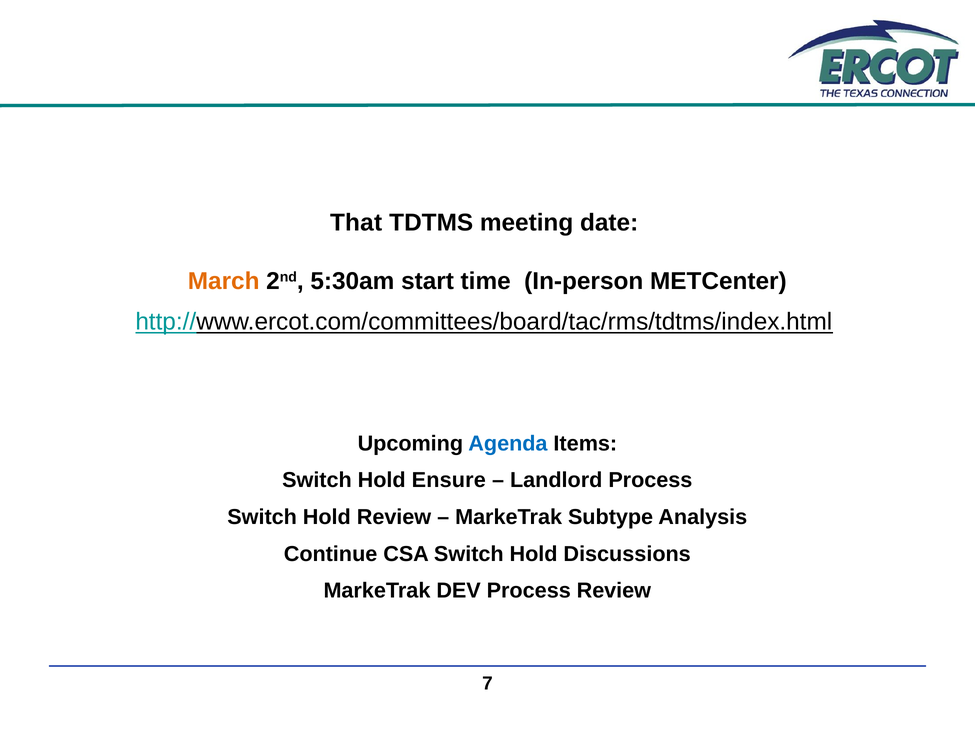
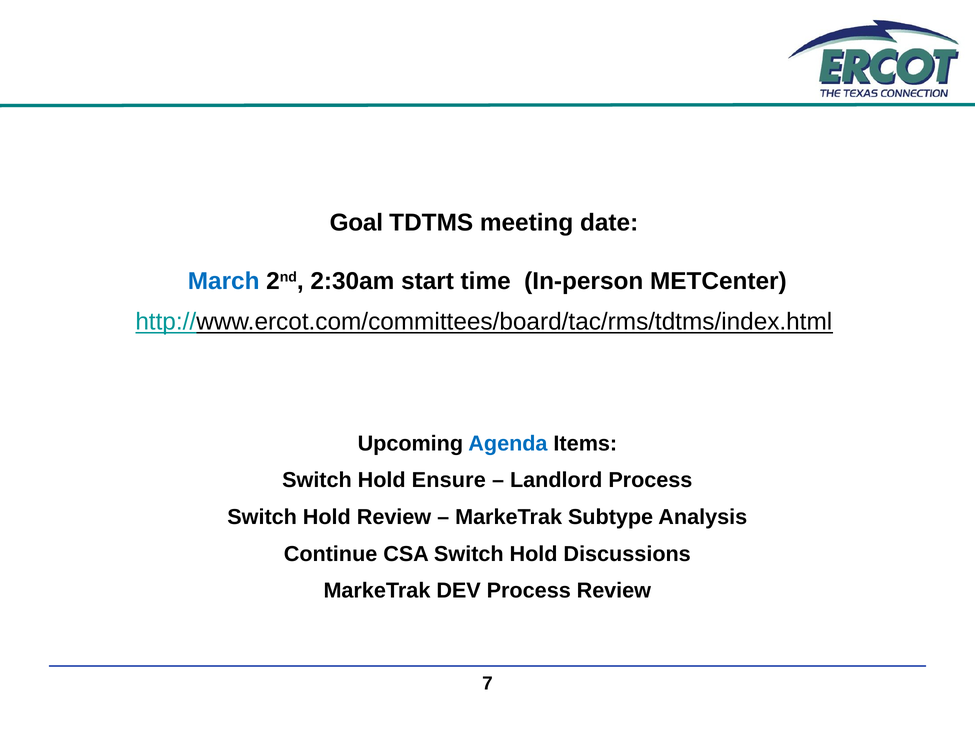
That: That -> Goal
March colour: orange -> blue
5:30am: 5:30am -> 2:30am
